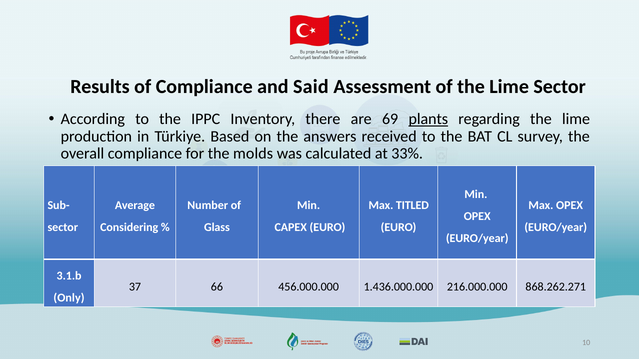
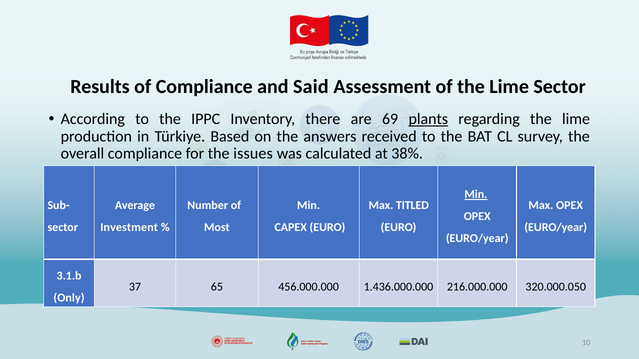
molds: molds -> issues
33%: 33% -> 38%
Min at (476, 195) underline: none -> present
Considering: Considering -> Investment
Glass: Glass -> Most
66: 66 -> 65
868.262.271: 868.262.271 -> 320.000.050
